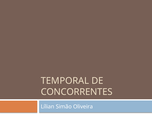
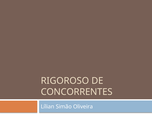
TEMPORAL: TEMPORAL -> RIGOROSO
